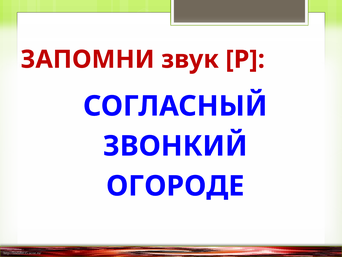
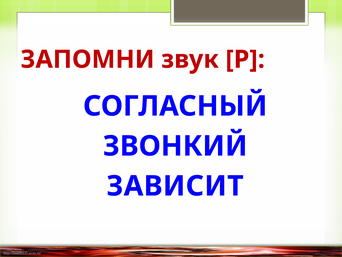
ОГОРОДЕ: ОГОРОДЕ -> ЗАВИСИТ
